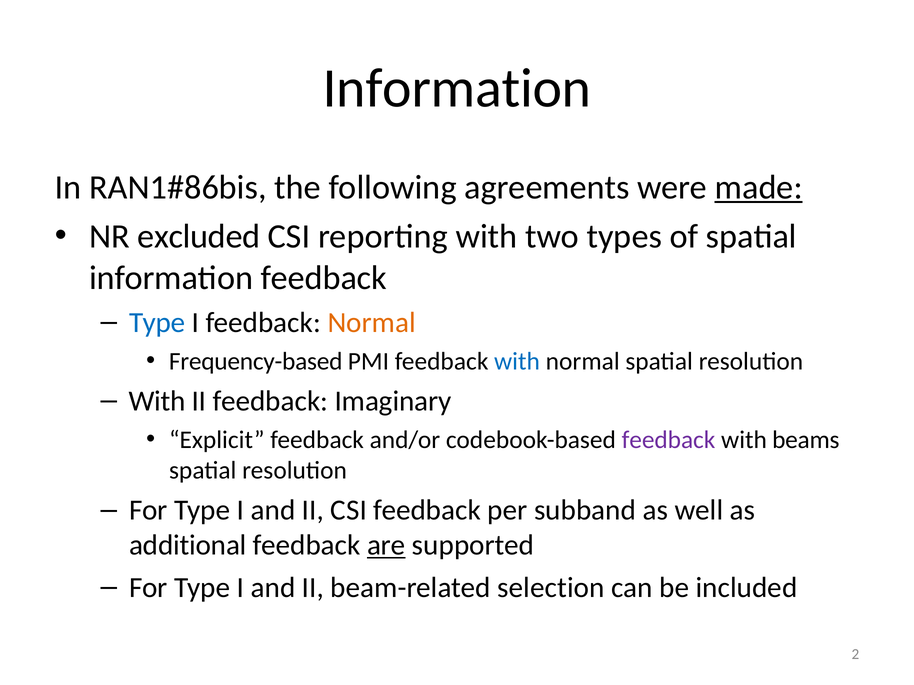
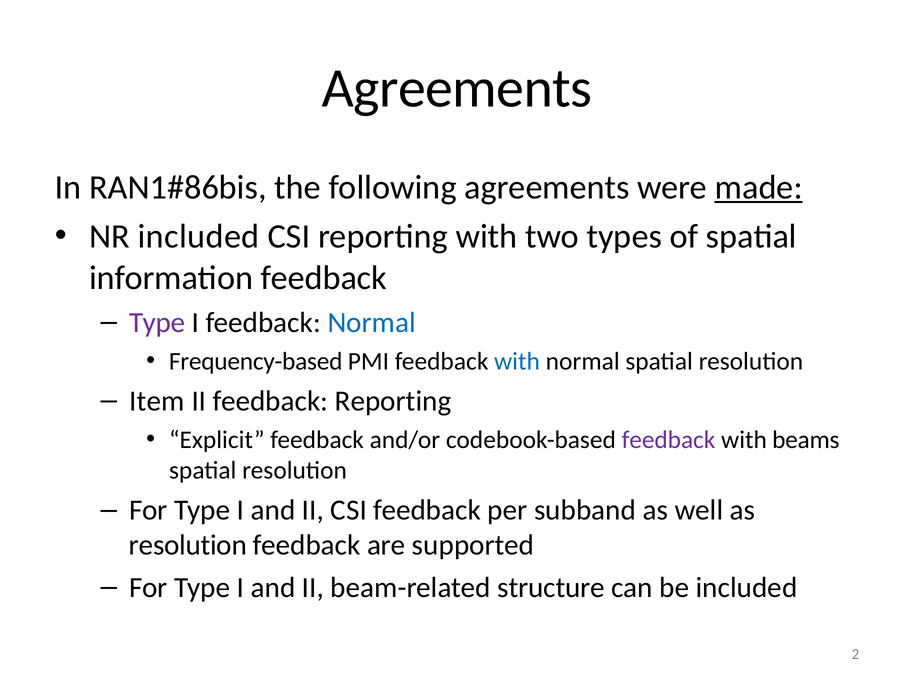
Information at (457, 88): Information -> Agreements
NR excluded: excluded -> included
Type at (157, 323) colour: blue -> purple
Normal at (372, 323) colour: orange -> blue
With at (157, 402): With -> Item
feedback Imaginary: Imaginary -> Reporting
additional at (188, 546): additional -> resolution
are underline: present -> none
selection: selection -> structure
